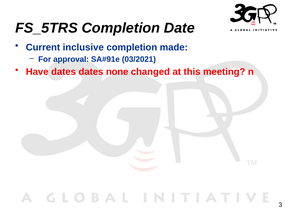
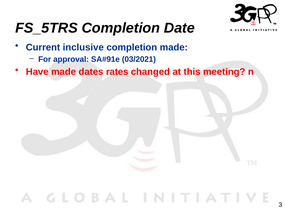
Have dates: dates -> made
none: none -> rates
